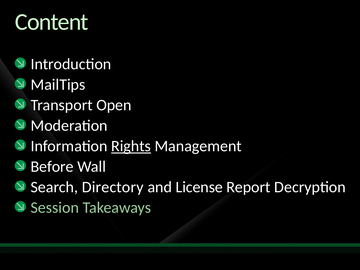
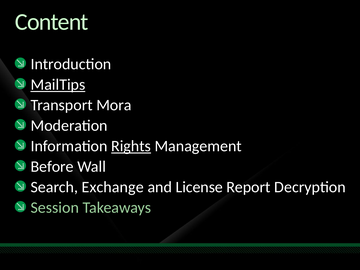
MailTips underline: none -> present
Open: Open -> Mora
Directory: Directory -> Exchange
